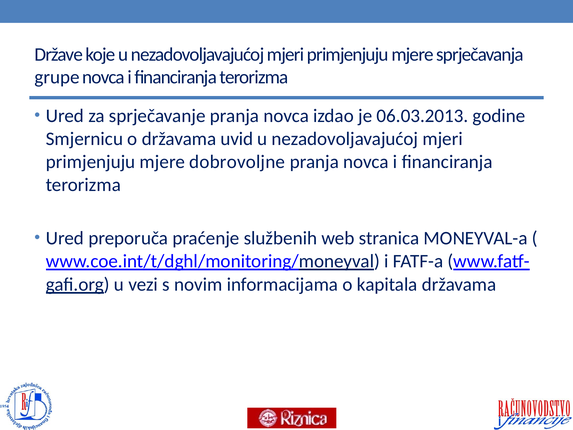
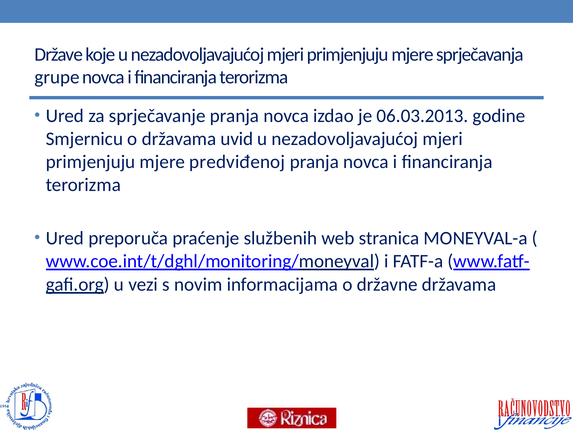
dobrovoljne: dobrovoljne -> predviđenoj
kapitala: kapitala -> državne
